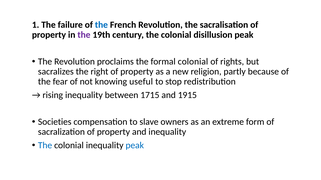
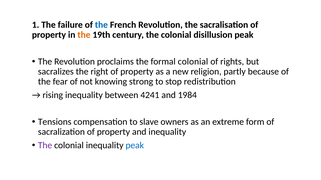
the at (84, 35) colour: purple -> orange
useful: useful -> strong
1715: 1715 -> 4241
1915: 1915 -> 1984
Societies: Societies -> Tensions
The at (45, 146) colour: blue -> purple
